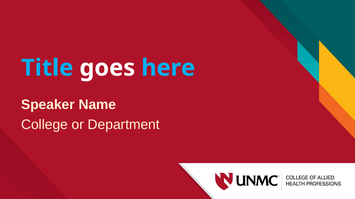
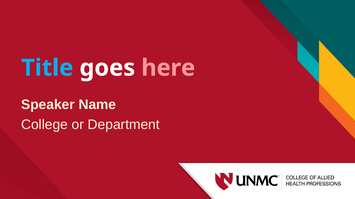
here colour: light blue -> pink
